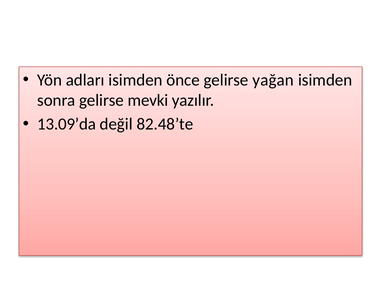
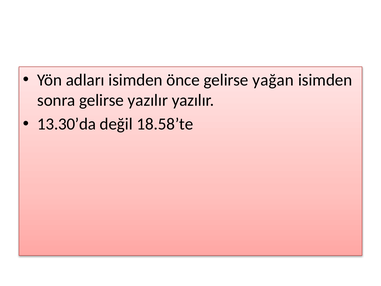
gelirse mevki: mevki -> yazılır
13.09’da: 13.09’da -> 13.30’da
82.48’te: 82.48’te -> 18.58’te
